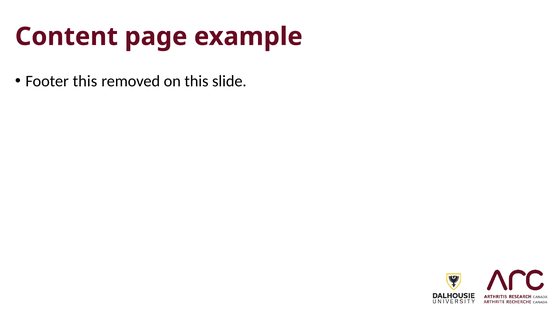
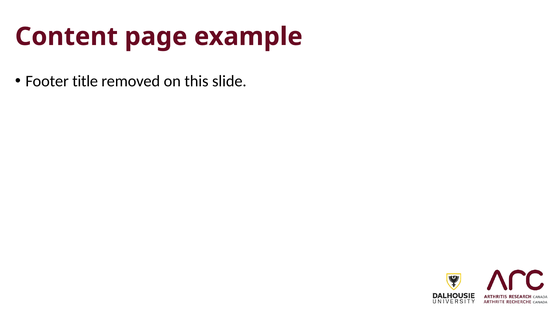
Footer this: this -> title
